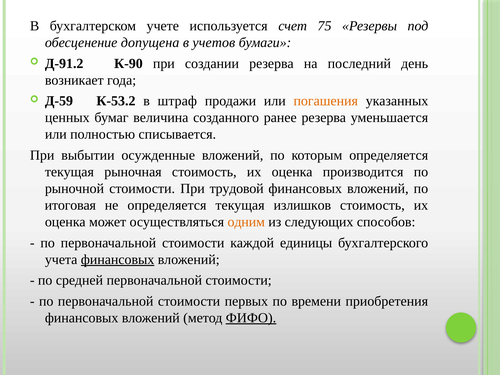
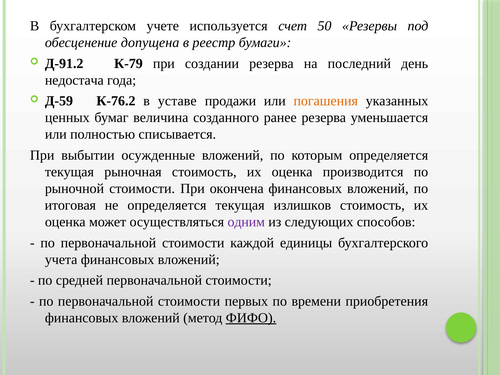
75: 75 -> 50
учетов: учетов -> реестр
К-90: К-90 -> К-79
возникает: возникает -> недостача
К-53.2: К-53.2 -> К-76.2
штраф: штраф -> уставе
трудовой: трудовой -> окончена
одним colour: orange -> purple
финансовых at (118, 259) underline: present -> none
